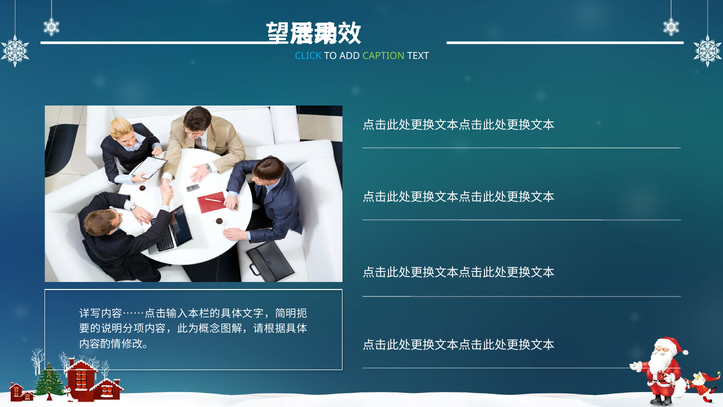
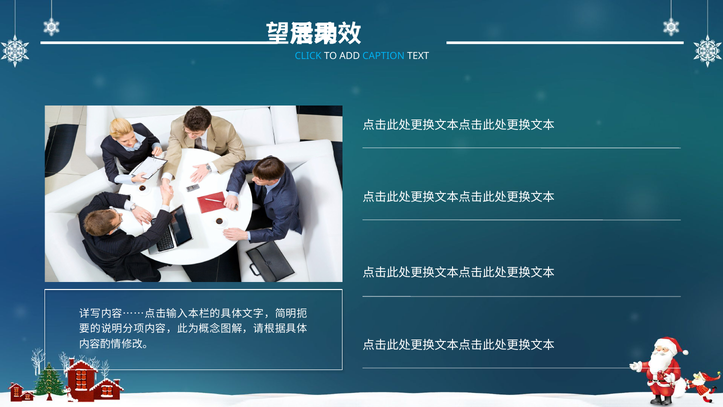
CAPTION colour: light green -> light blue
